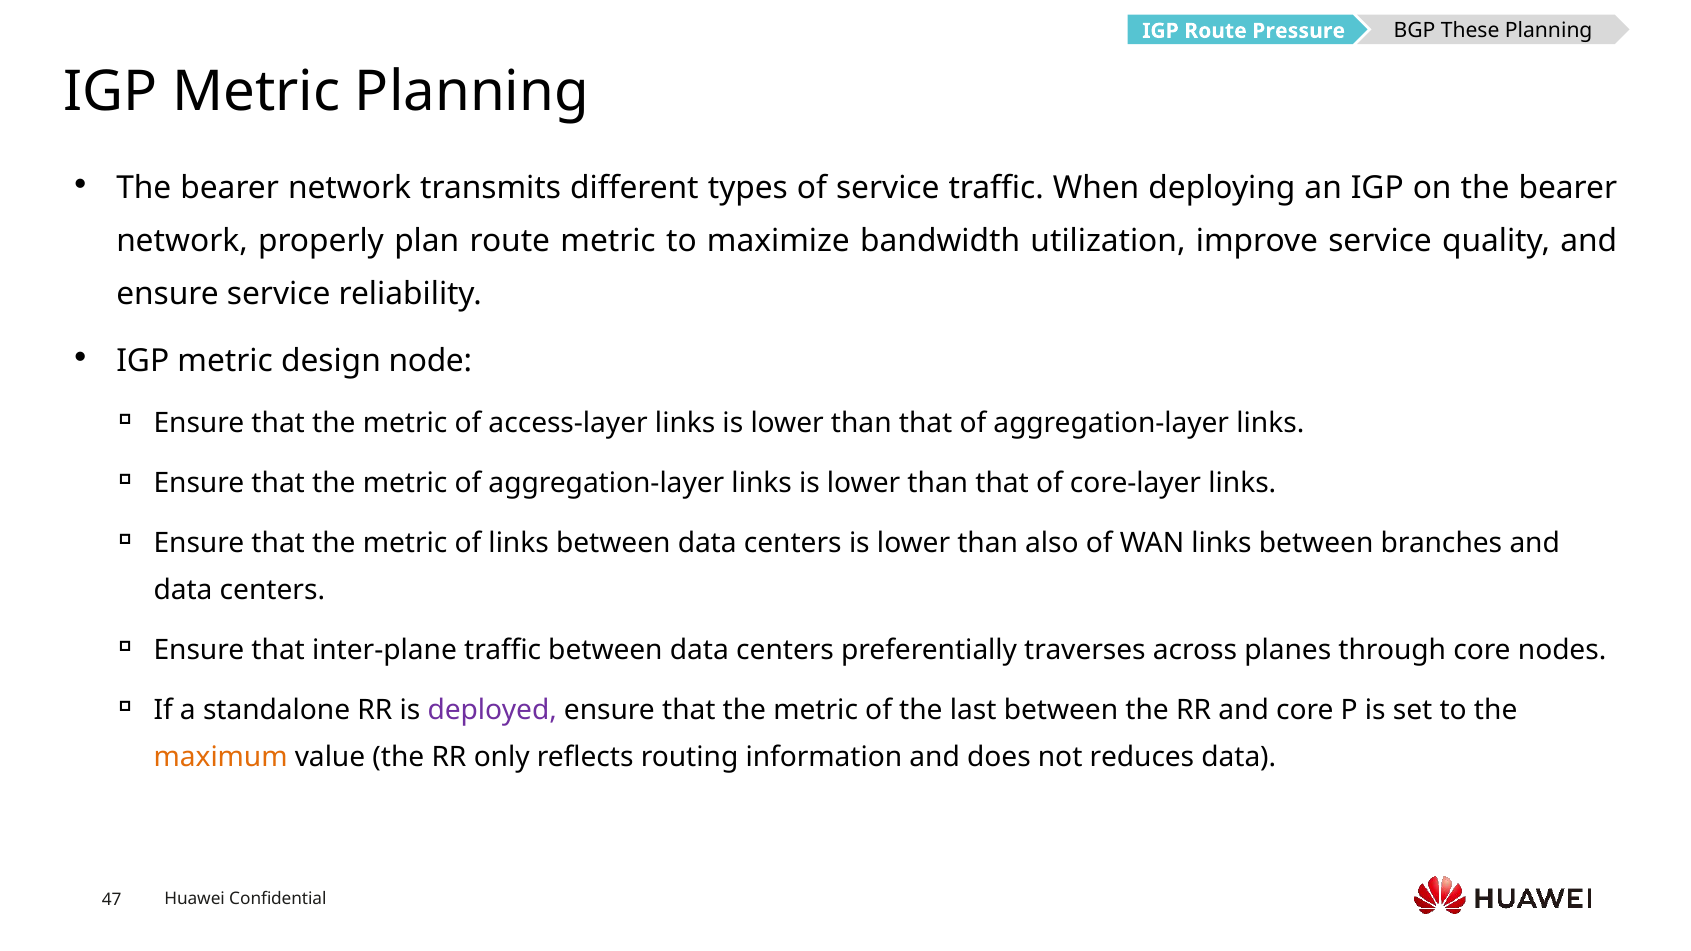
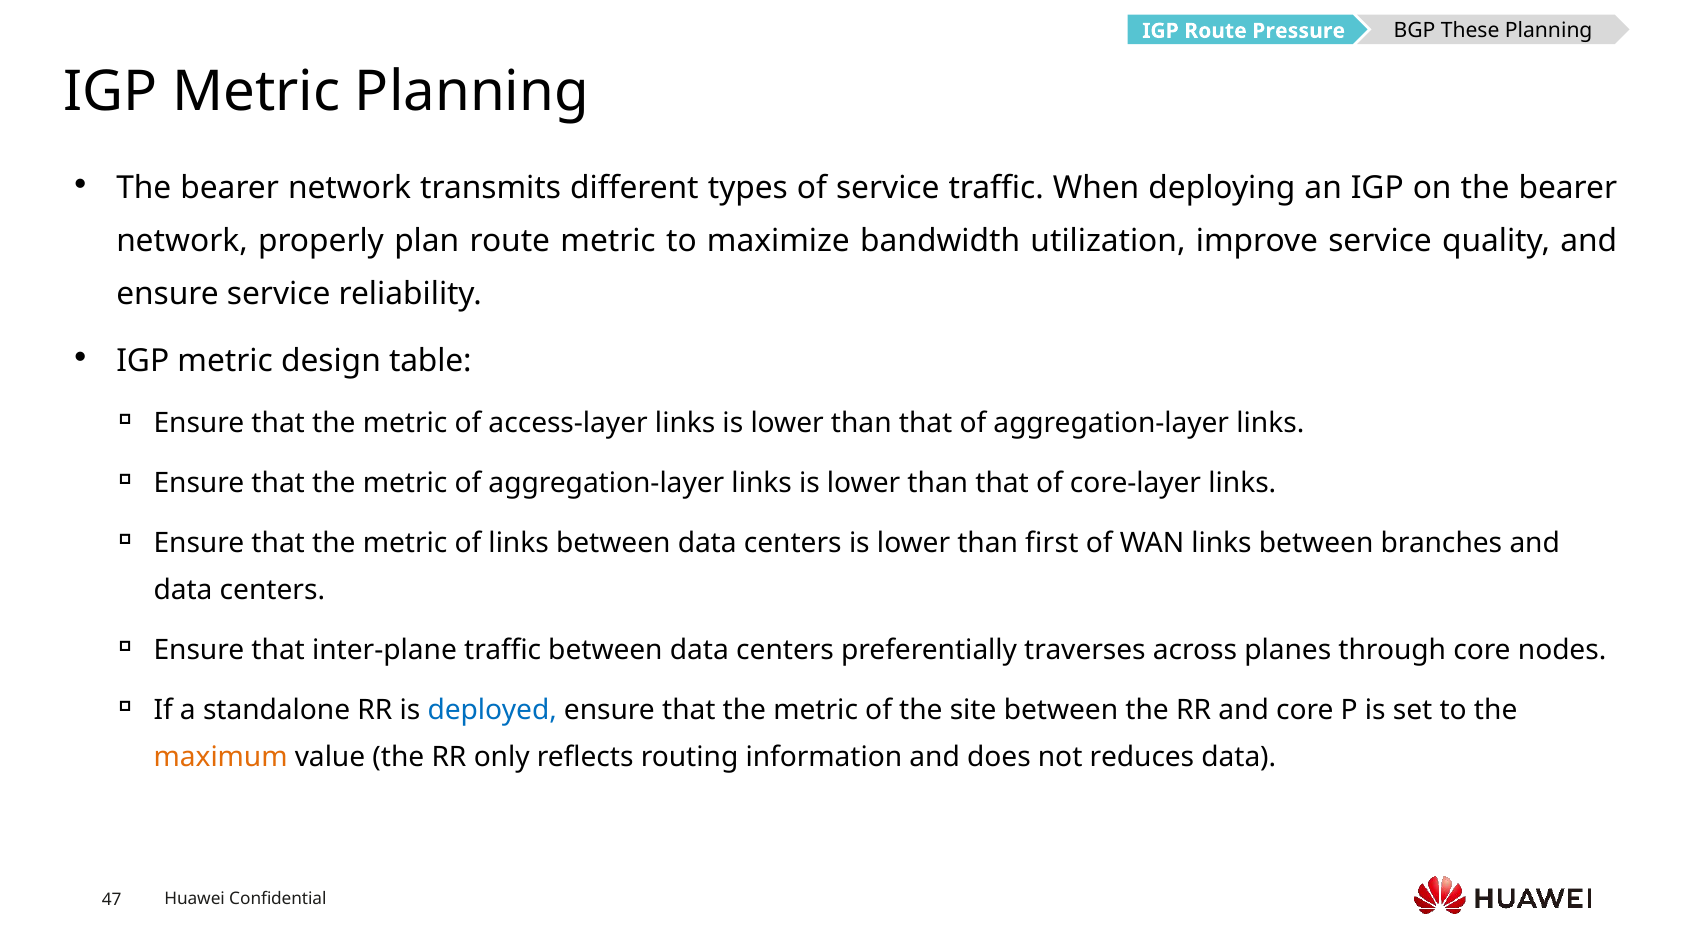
node: node -> table
also: also -> first
deployed colour: purple -> blue
last: last -> site
